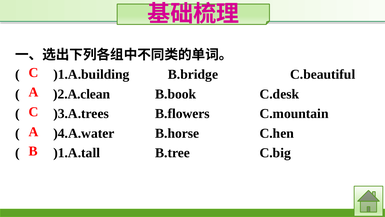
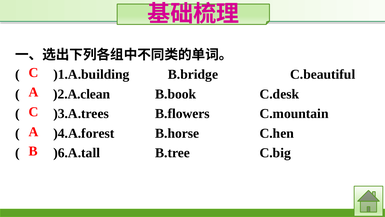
)4.A.water: )4.A.water -> )4.A.forest
)1.A.tall: )1.A.tall -> )6.A.tall
